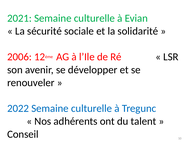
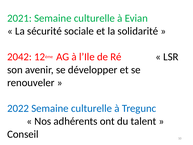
2006: 2006 -> 2042
